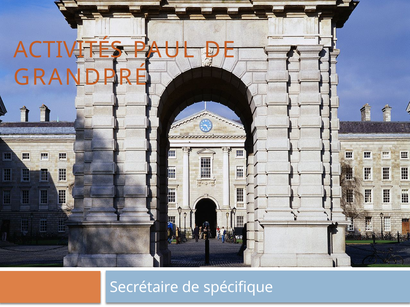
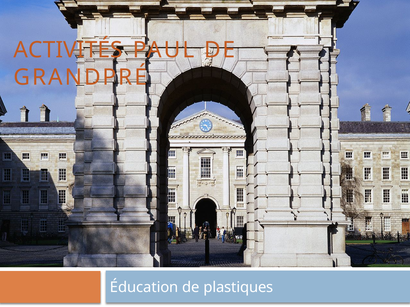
Secrétaire: Secrétaire -> Éducation
spécifique: spécifique -> plastiques
